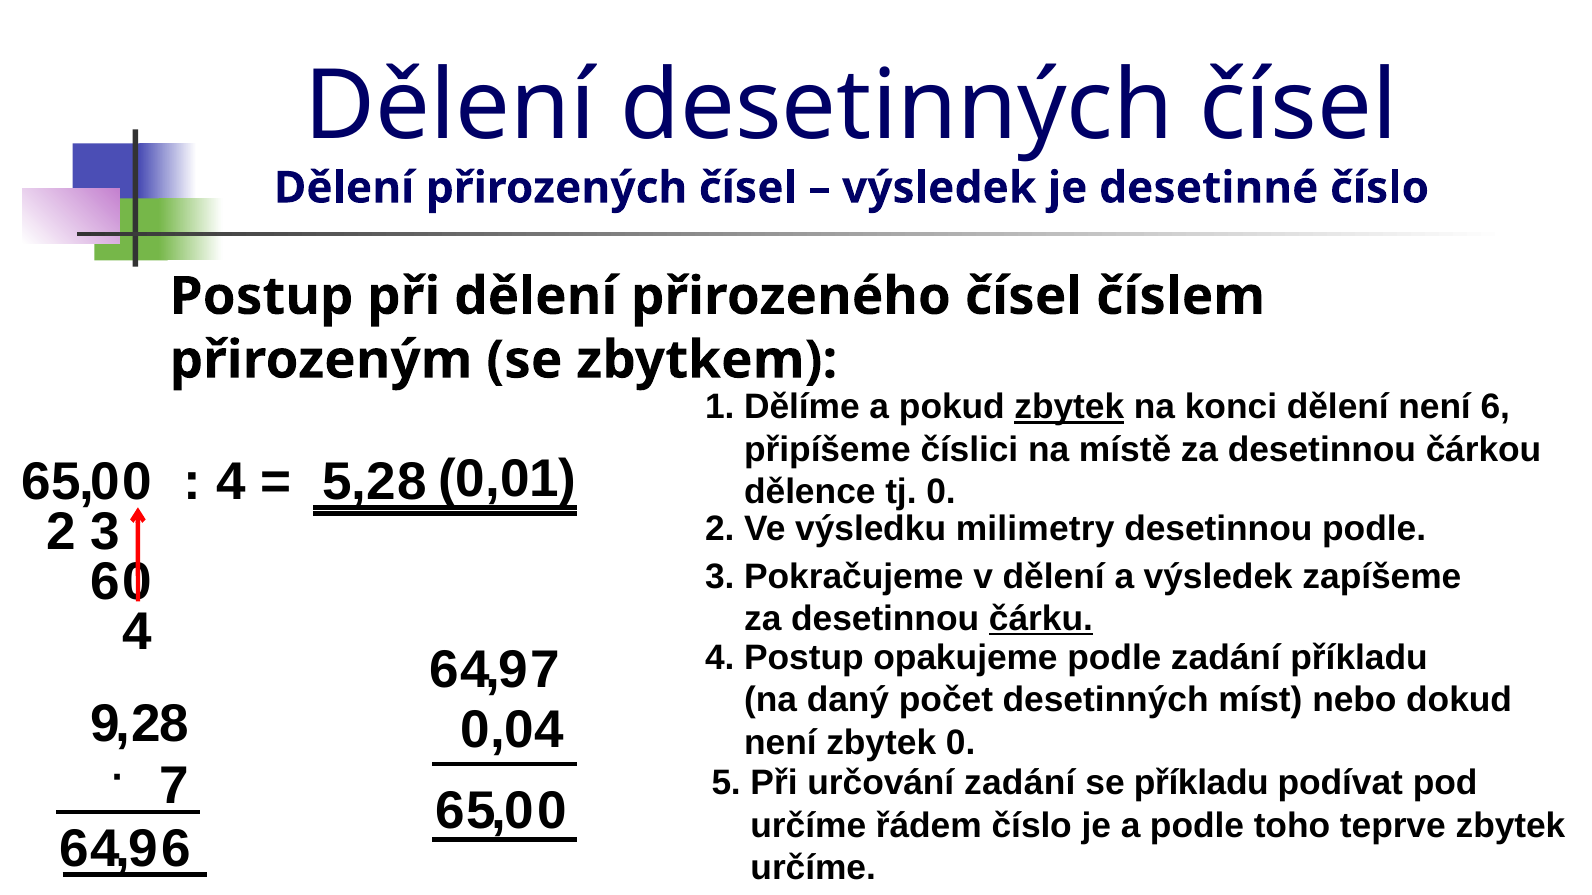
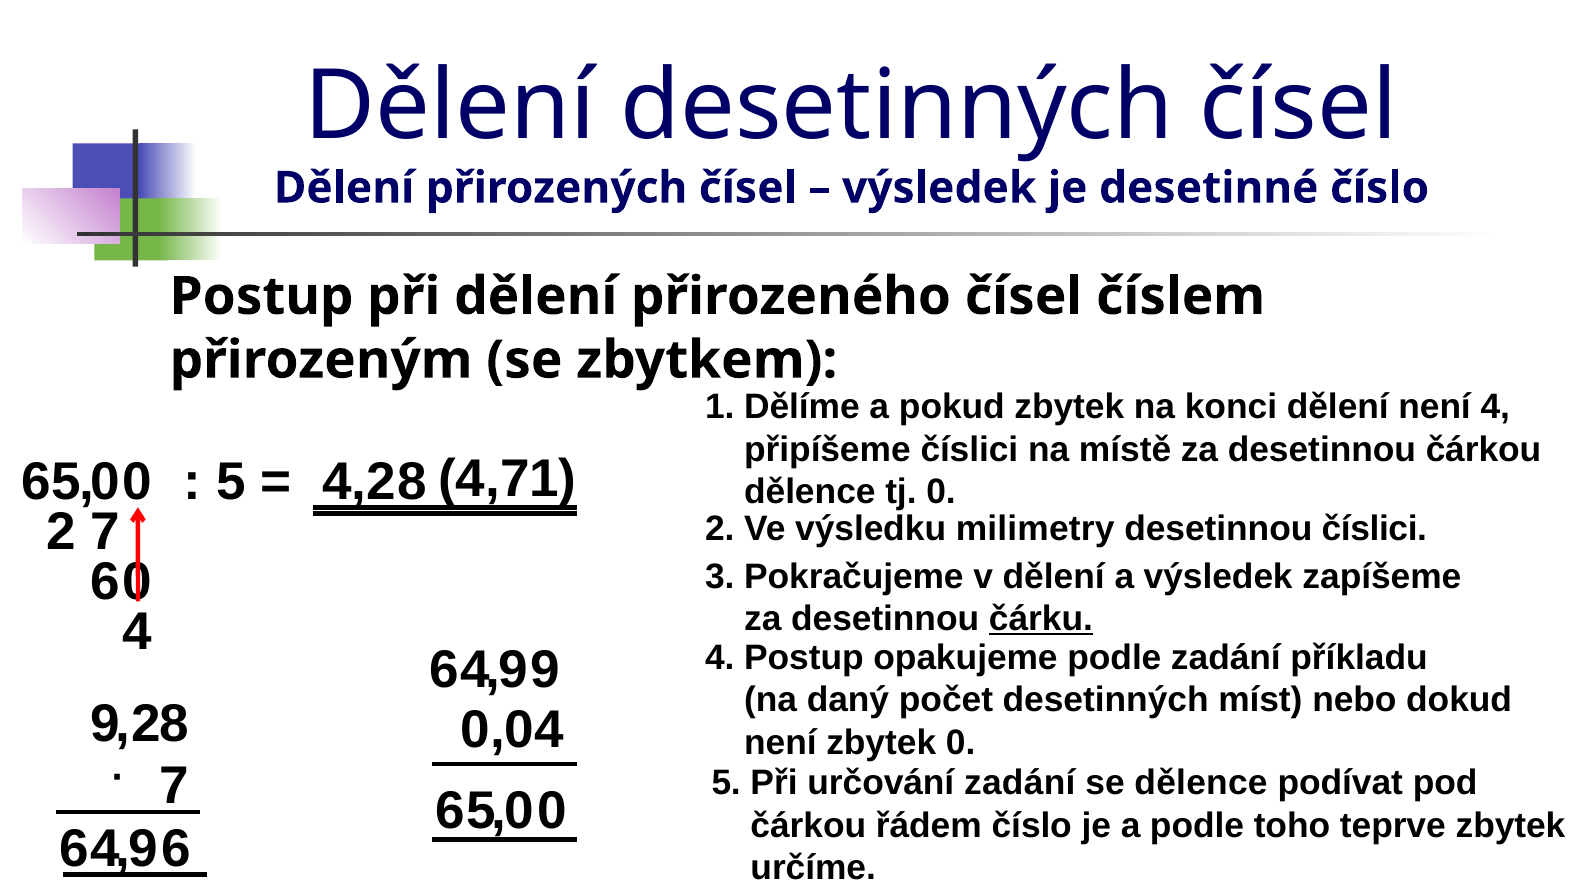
zbytek at (1069, 408) underline: present -> none
není 6: 6 -> 4
0,01: 0,01 -> 4,71
4 at (231, 482): 4 -> 5
5 at (337, 482): 5 -> 4
2 3: 3 -> 7
desetinnou podle: podle -> číslici
7 at (546, 670): 7 -> 9
se příkladu: příkladu -> dělence
určíme at (808, 826): určíme -> čárkou
